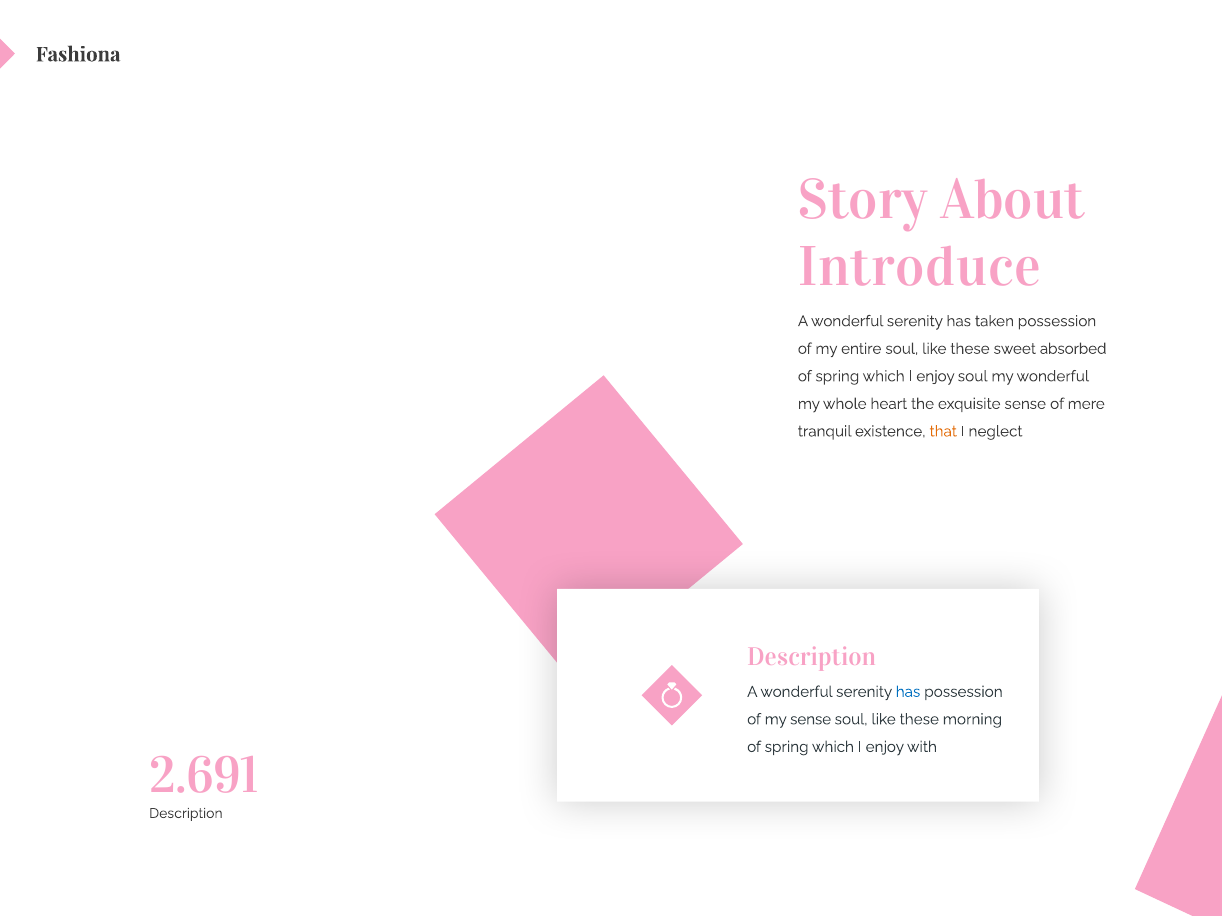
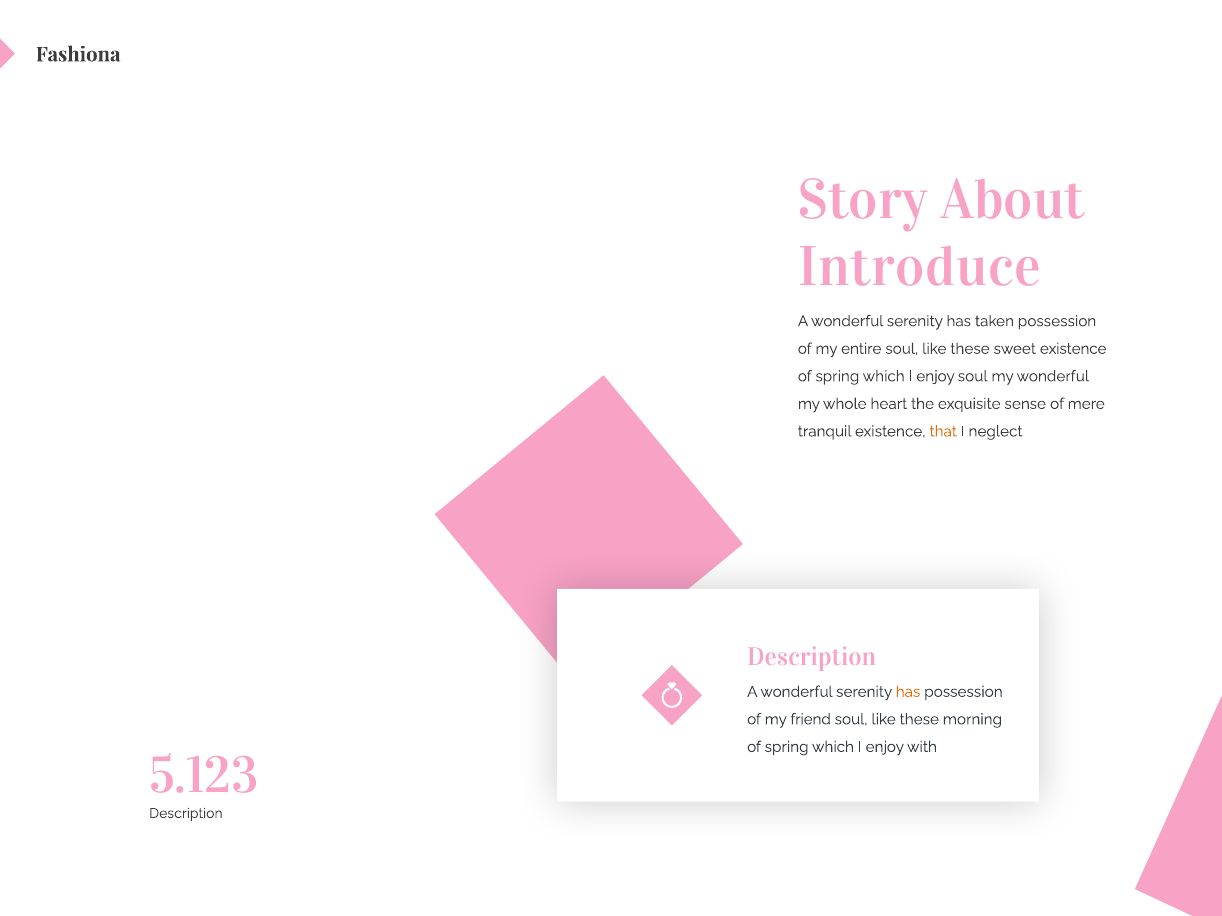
sweet absorbed: absorbed -> existence
has at (908, 692) colour: blue -> orange
my sense: sense -> friend
2.691: 2.691 -> 5.123
